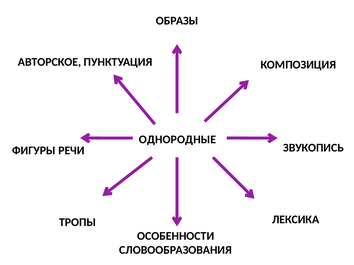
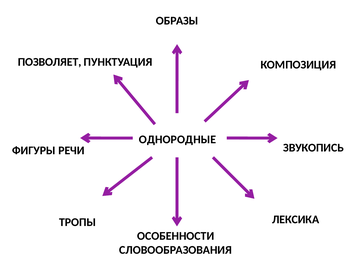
АВТОРСКОЕ: АВТОРСКОЕ -> ПОЗВОЛЯЕТ
